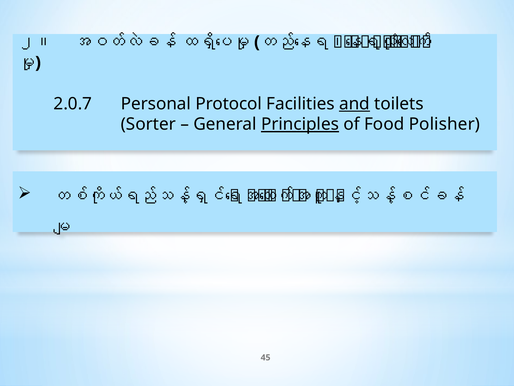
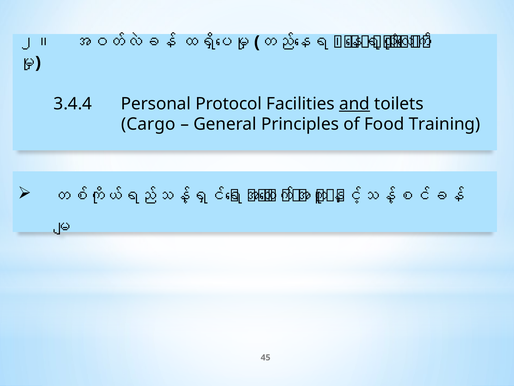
2.0.7: 2.0.7 -> 3.4.4
Sorter: Sorter -> Cargo
Principles underline: present -> none
Polisher: Polisher -> Training
